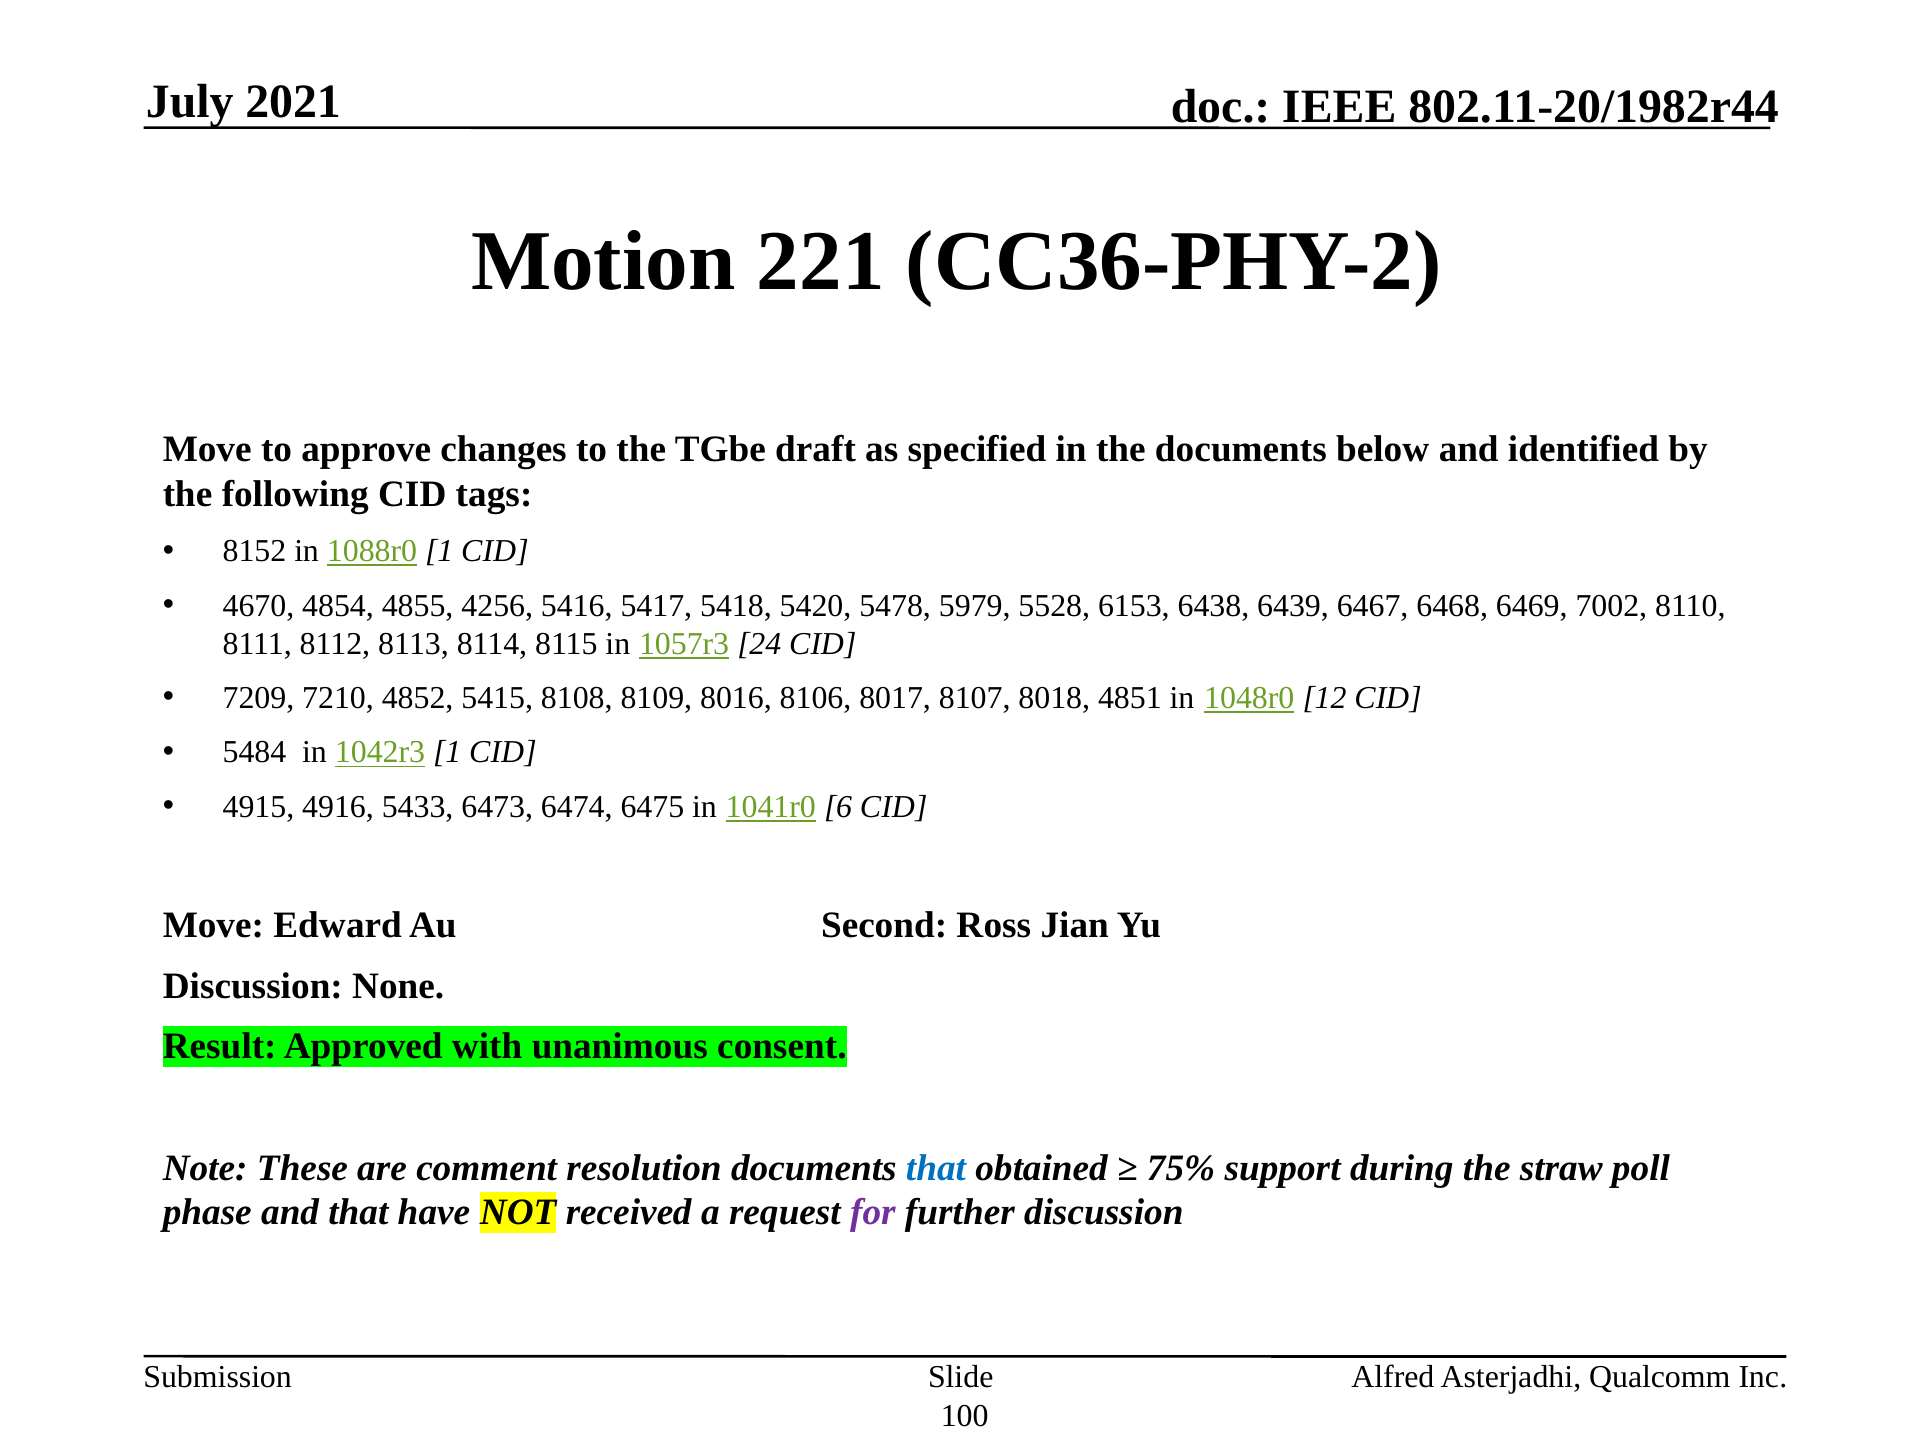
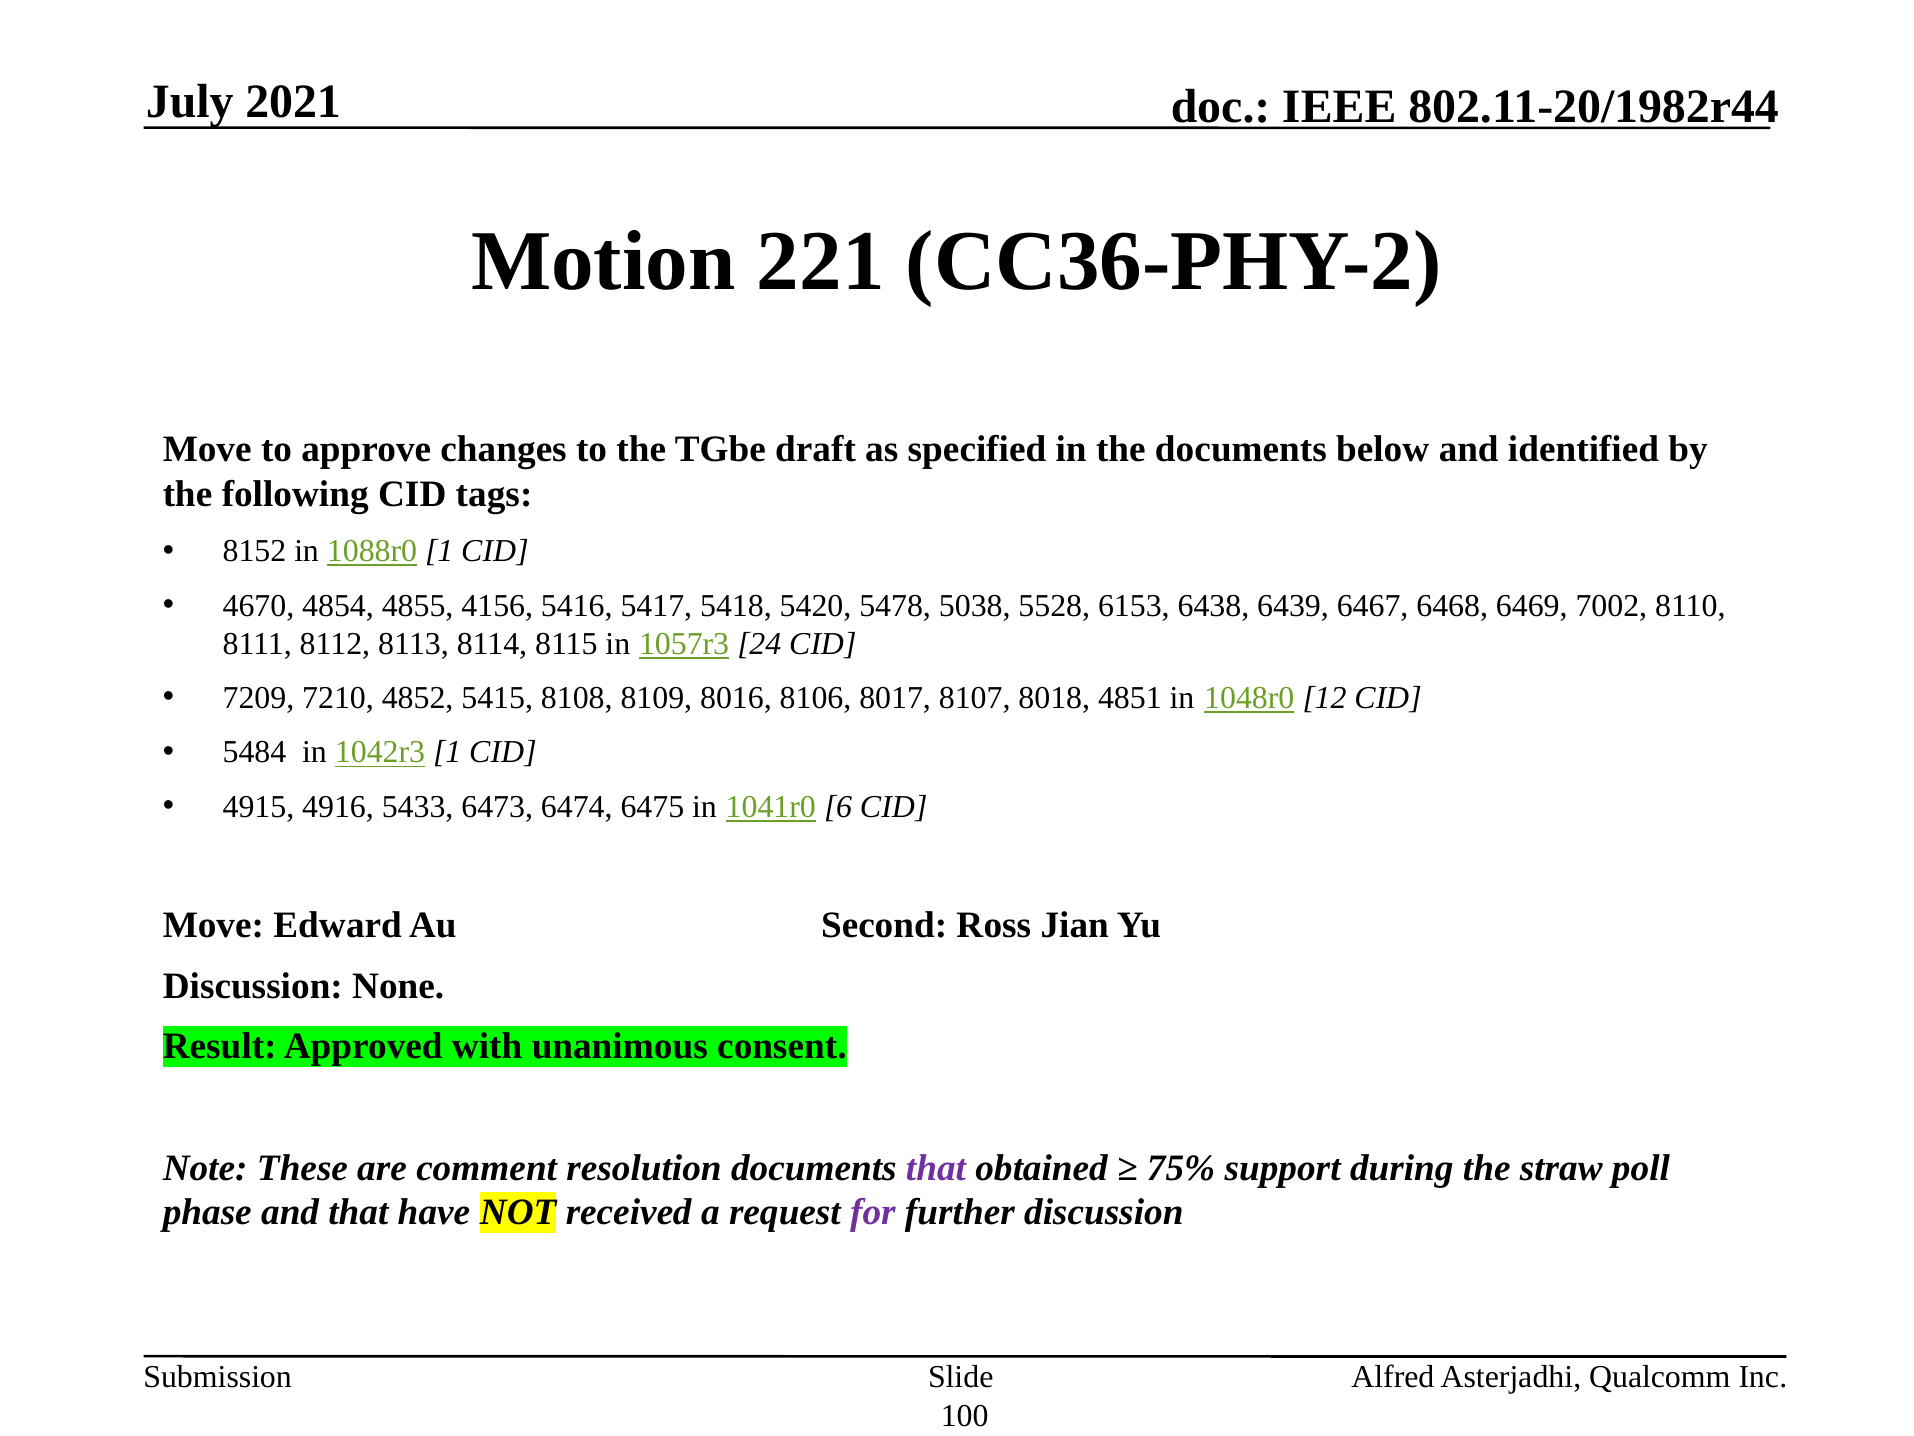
4256: 4256 -> 4156
5979: 5979 -> 5038
that at (936, 1167) colour: blue -> purple
